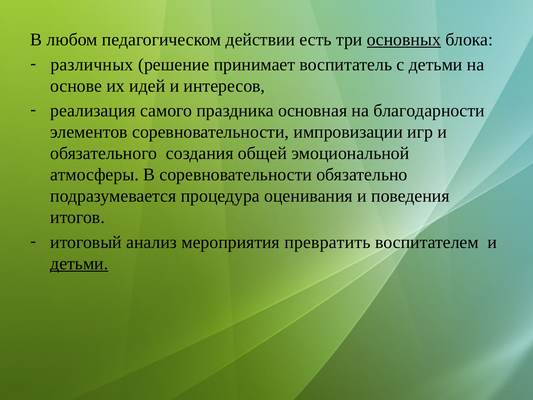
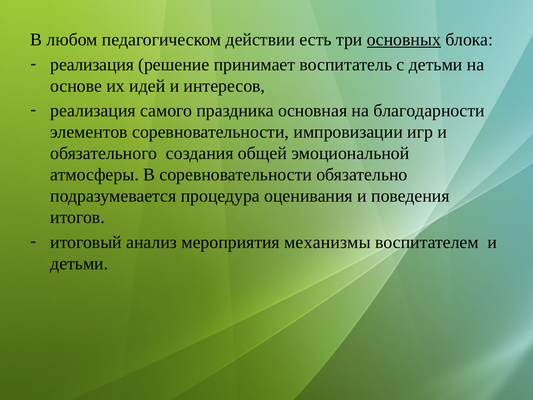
различных at (92, 64): различных -> реализация
превратить: превратить -> механизмы
детьми at (79, 263) underline: present -> none
